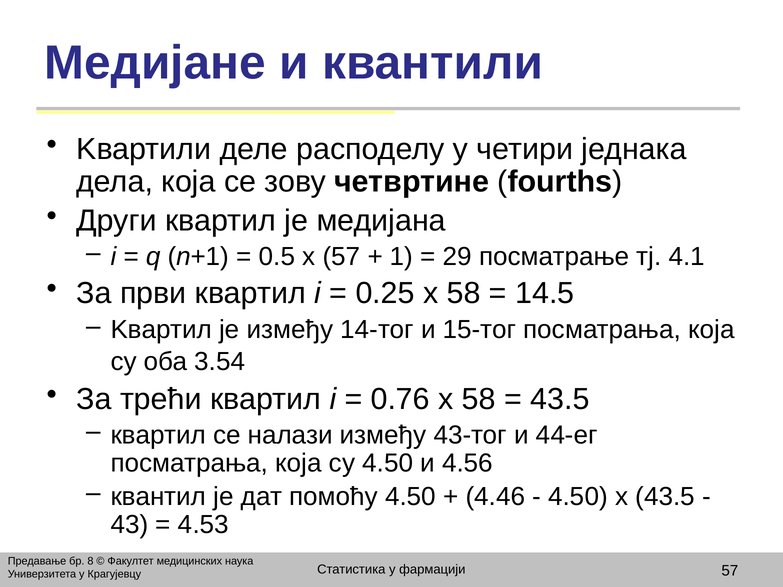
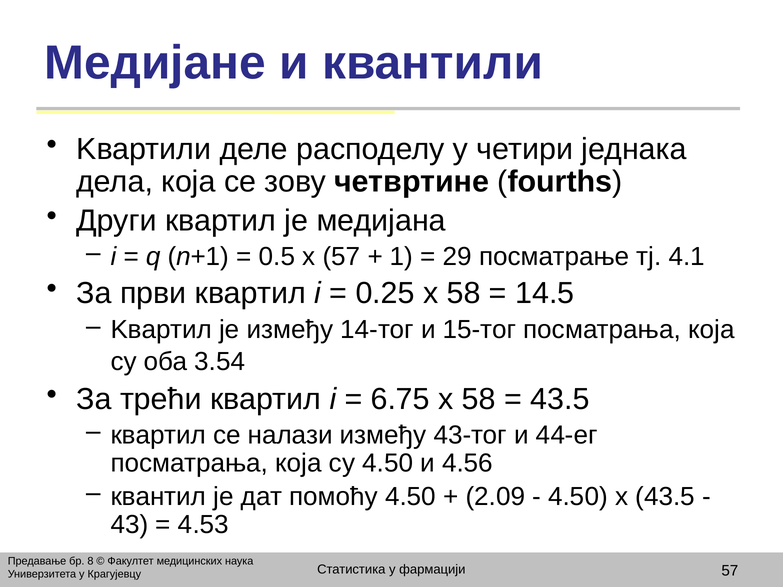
0.76: 0.76 -> 6.75
4.46: 4.46 -> 2.09
